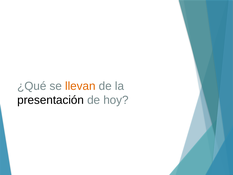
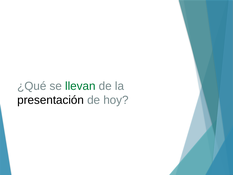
llevan colour: orange -> green
